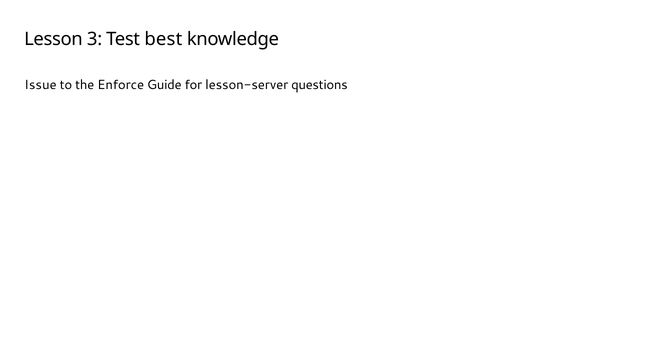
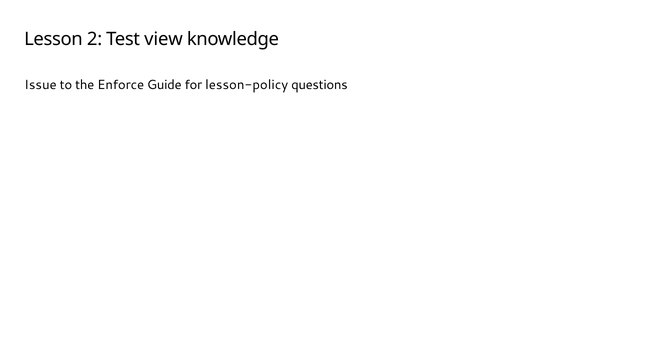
3: 3 -> 2
best: best -> view
lesson-server: lesson-server -> lesson-policy
